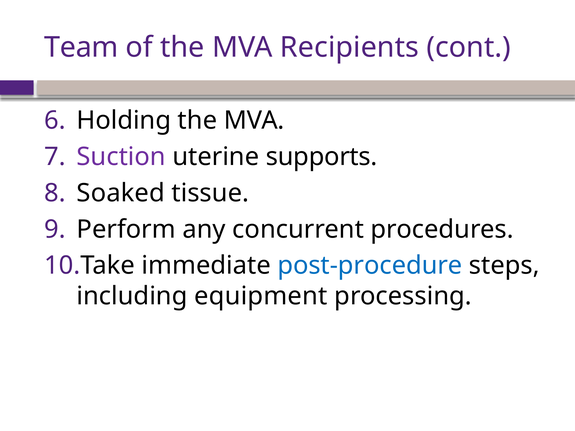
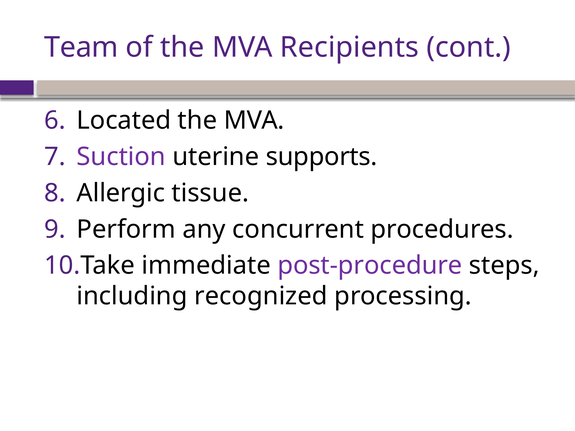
Holding: Holding -> Located
Soaked: Soaked -> Allergic
post-procedure colour: blue -> purple
equipment: equipment -> recognized
